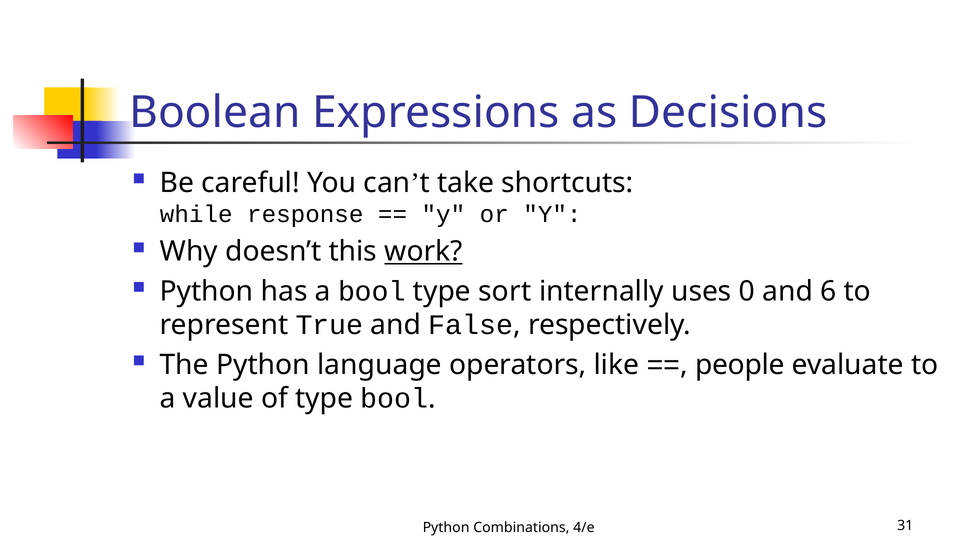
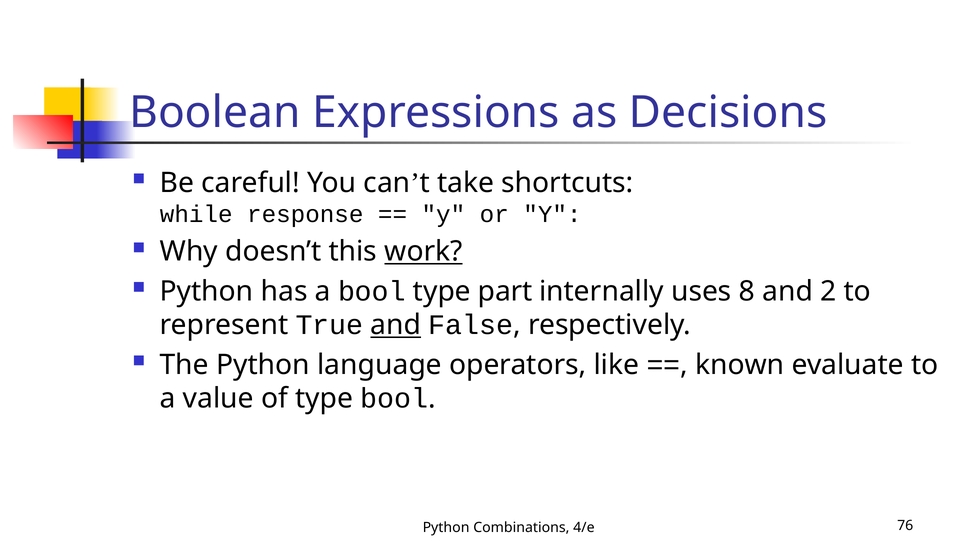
sort: sort -> part
0: 0 -> 8
6: 6 -> 2
and at (396, 325) underline: none -> present
people: people -> known
31: 31 -> 76
